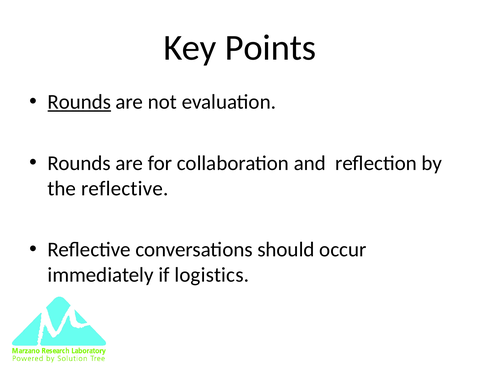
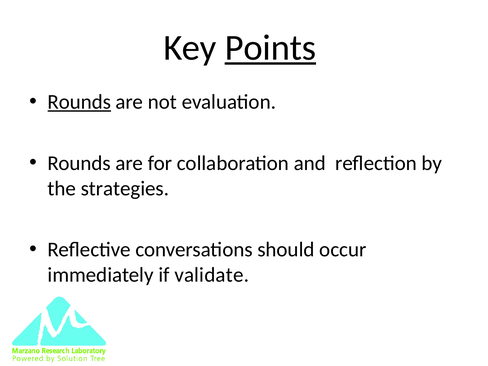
Points underline: none -> present
the reflective: reflective -> strategies
logistics: logistics -> validate
